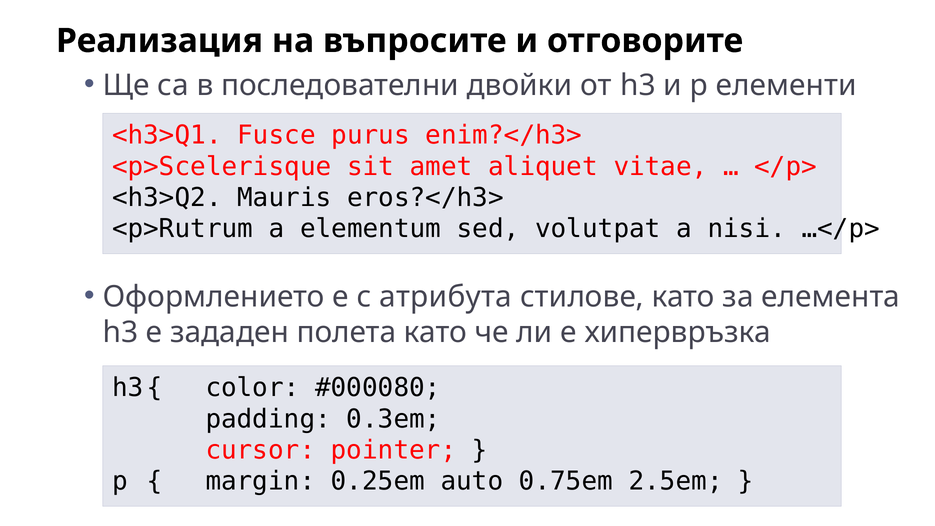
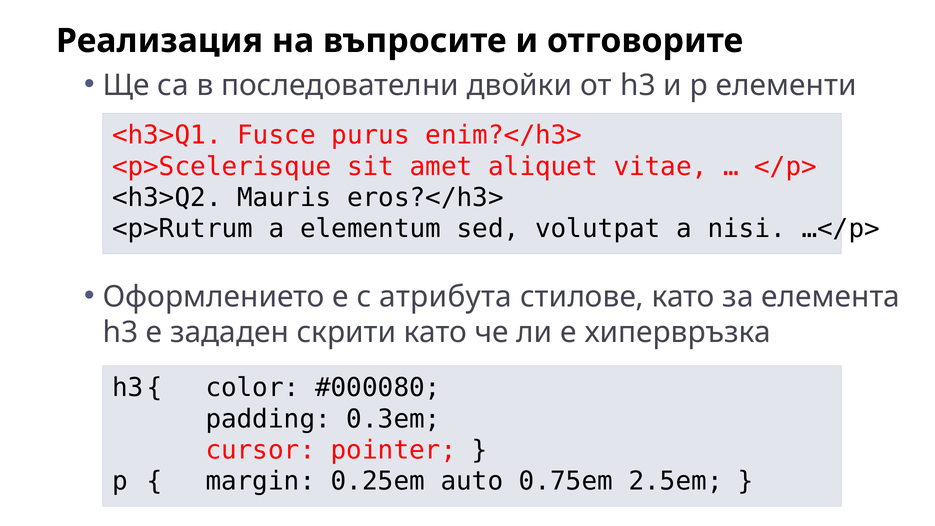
полета: полета -> скрити
